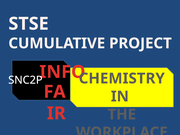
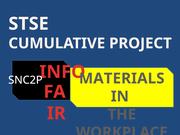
CHEMISTRY: CHEMISTRY -> MATERIALS
